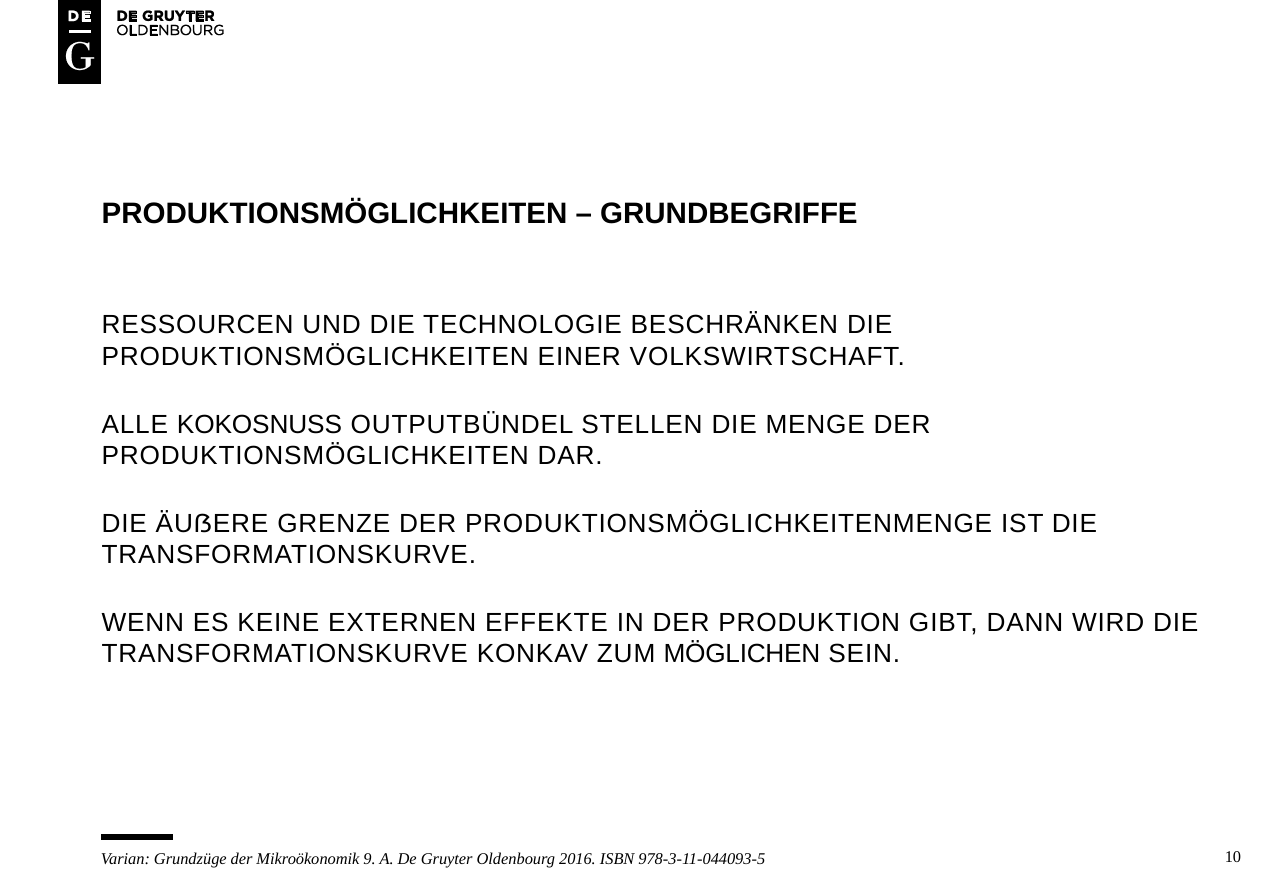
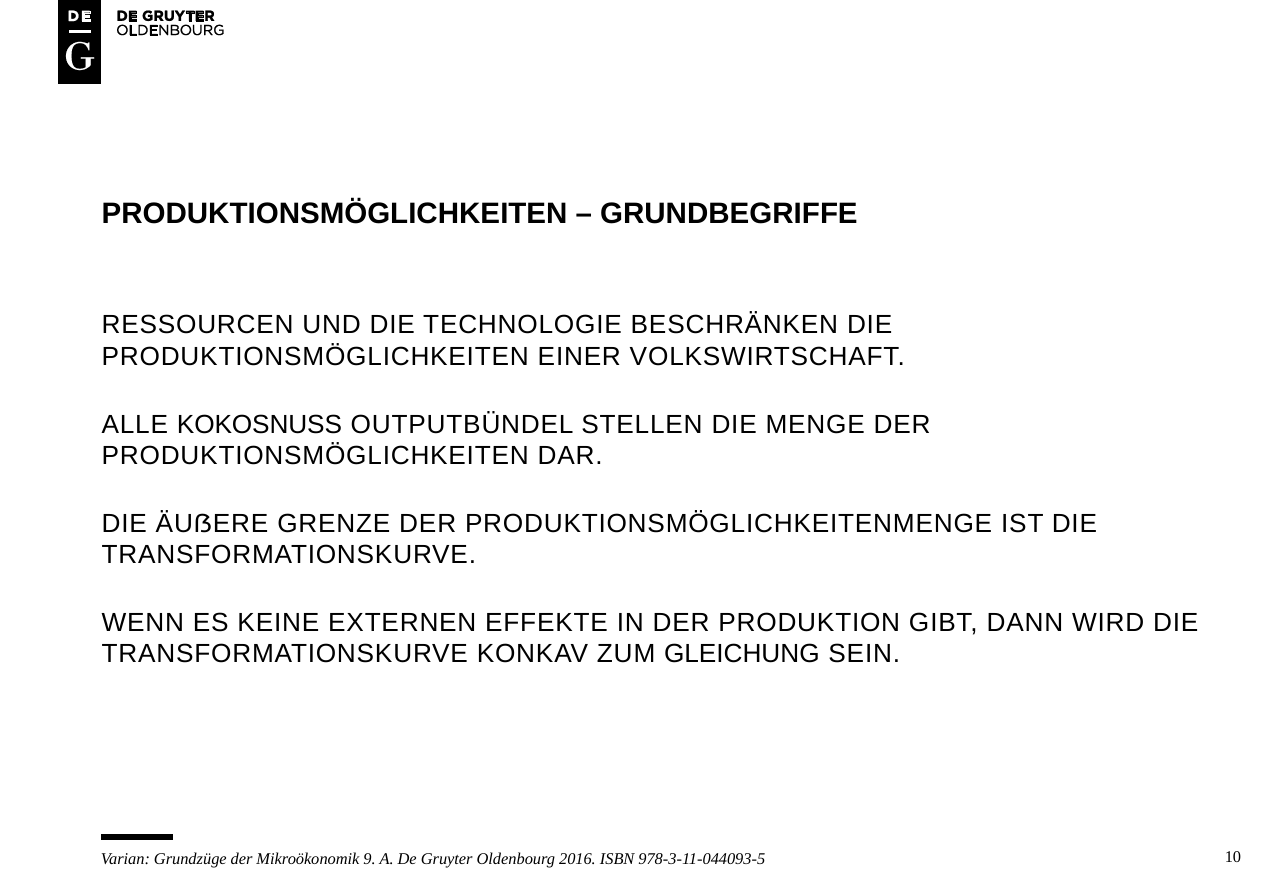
MÖGLICHEN: MÖGLICHEN -> GLEICHUNG
